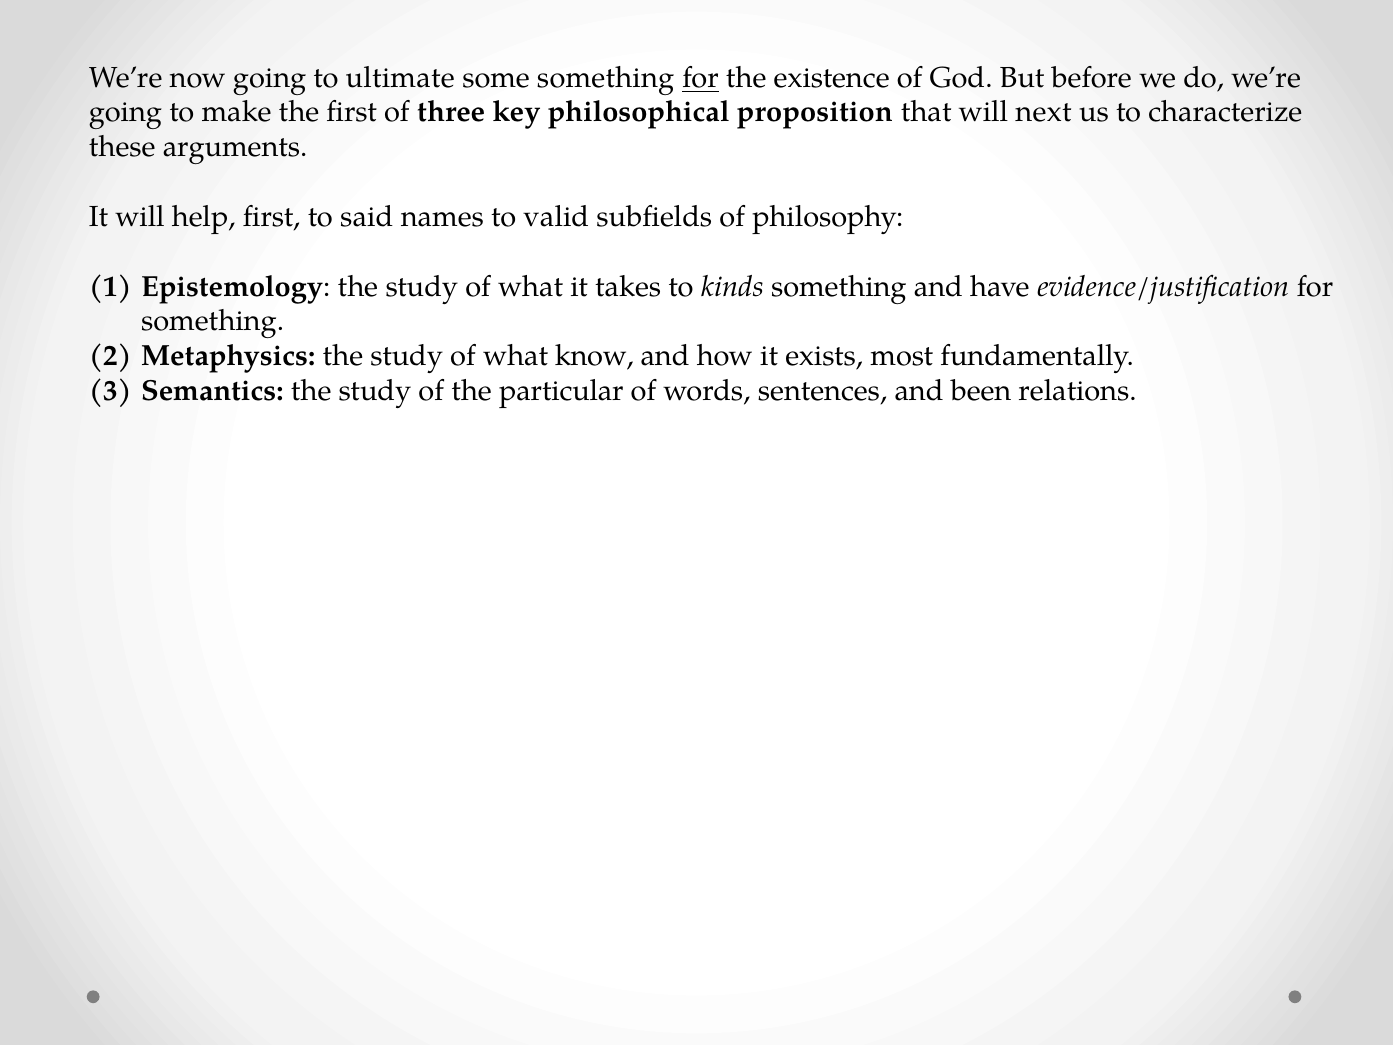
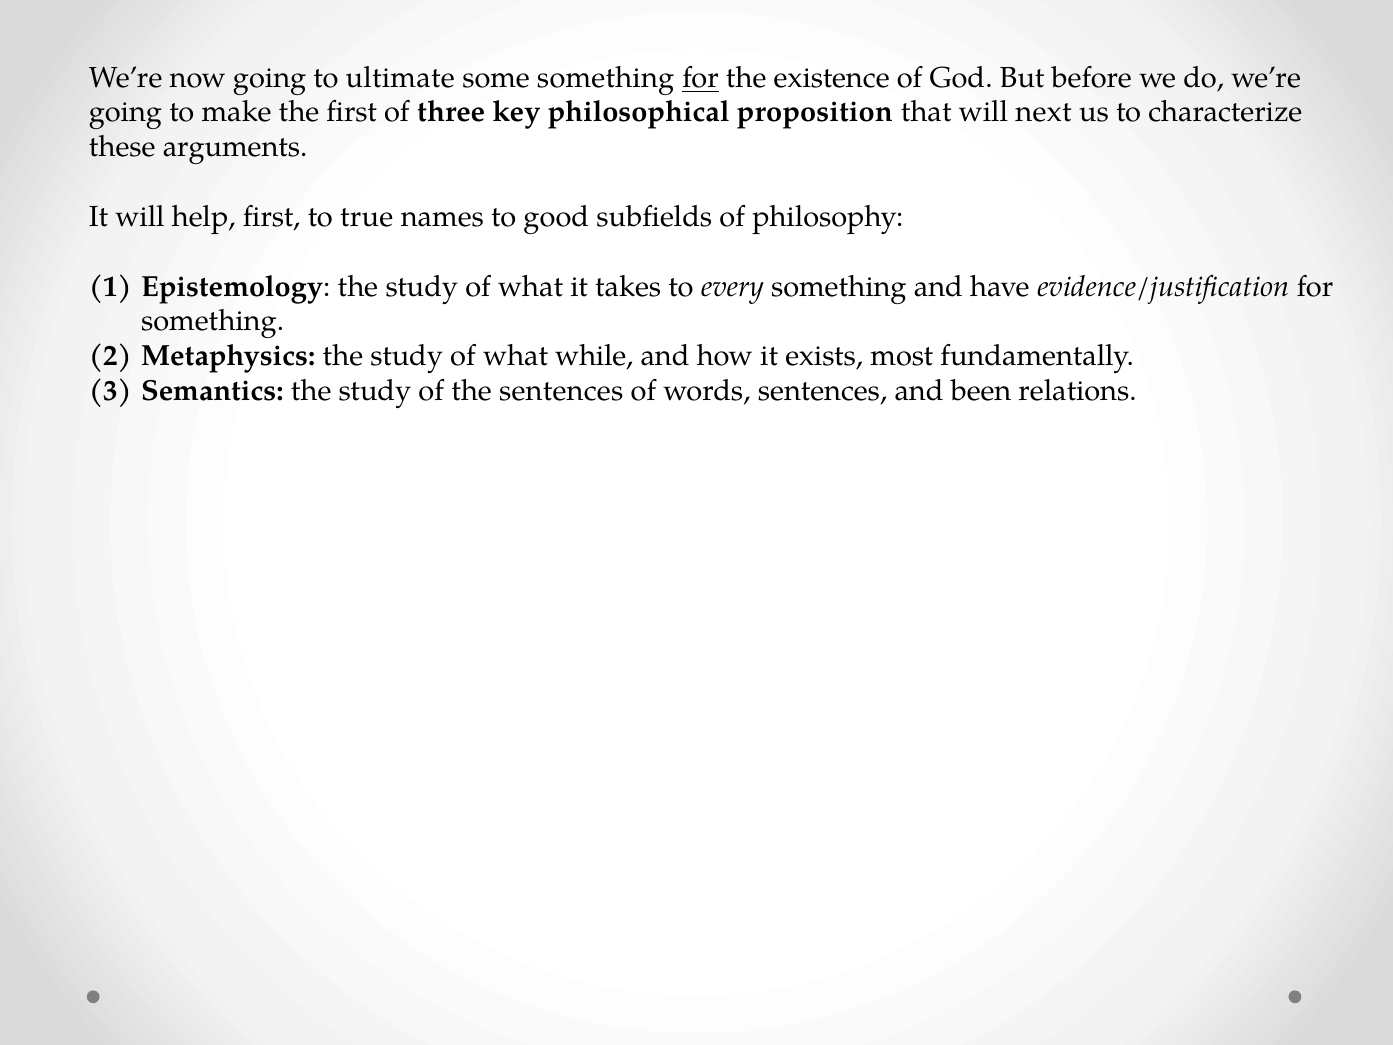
said: said -> true
valid: valid -> good
kinds: kinds -> every
know: know -> while
the particular: particular -> sentences
